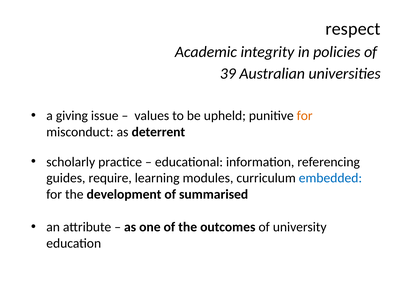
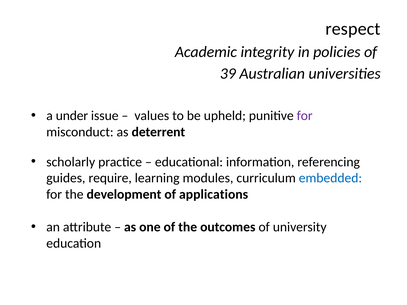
giving: giving -> under
for at (305, 116) colour: orange -> purple
summarised: summarised -> applications
